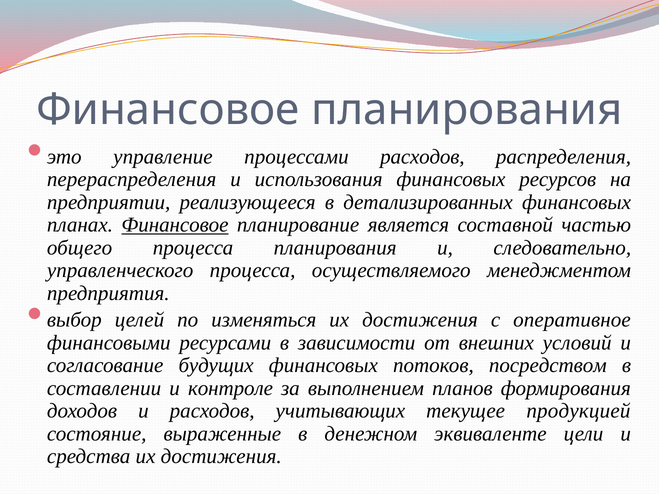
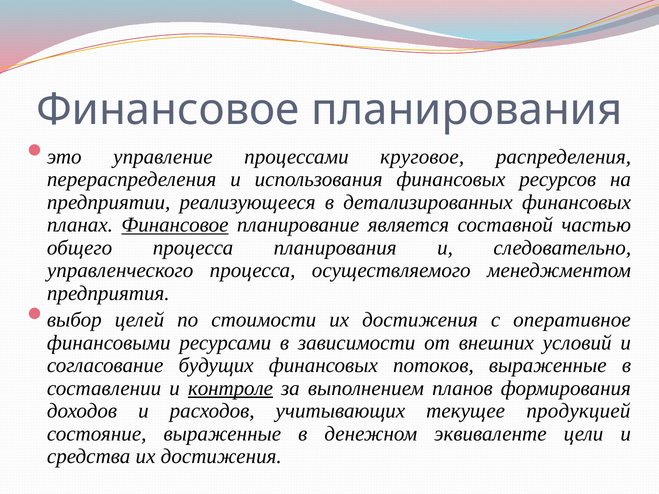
процессами расходов: расходов -> круговое
изменяться: изменяться -> стоимости
потоков посредством: посредством -> выраженные
контроле underline: none -> present
